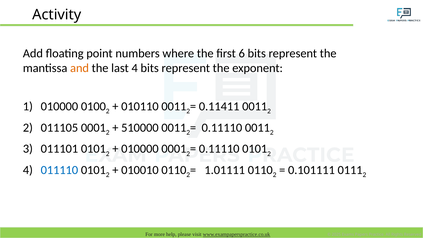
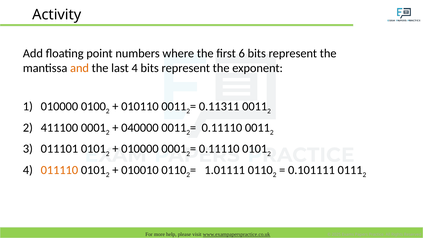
0.11411: 0.11411 -> 0.11311
011105: 011105 -> 411100
510000: 510000 -> 040000
011110 colour: blue -> orange
